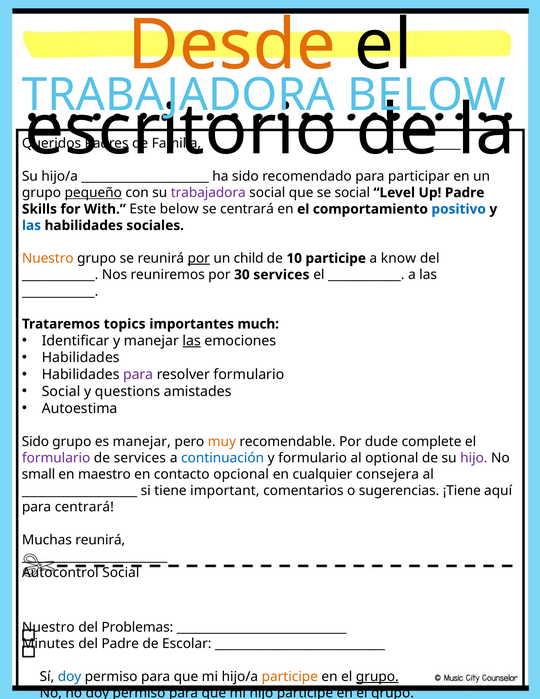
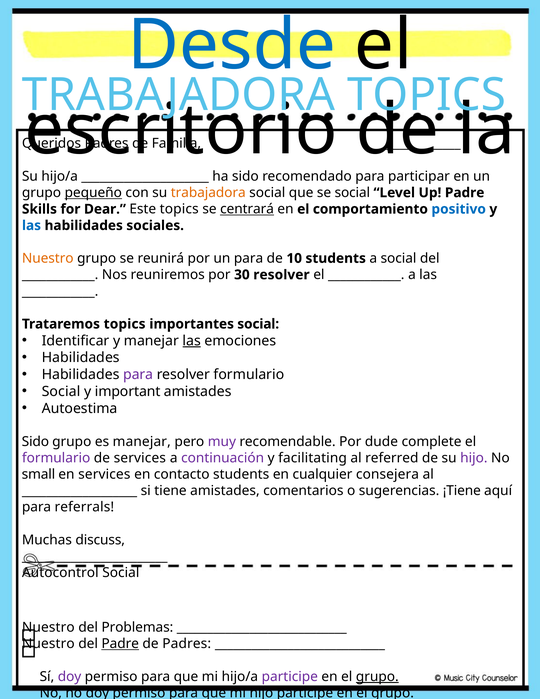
Desde colour: orange -> blue
BELOW at (426, 95): BELOW -> TOPICS
trabajadora at (208, 193) colour: purple -> orange
With: With -> Dear
Este below: below -> topics
centrará at (247, 209) underline: none -> present
por at (199, 258) underline: present -> none
un child: child -> para
10 participe: participe -> students
a know: know -> social
30 services: services -> resolver
importantes much: much -> social
questions: questions -> important
muy colour: orange -> purple
continuación colour: blue -> purple
y formulario: formulario -> facilitating
optional: optional -> referred
en maestro: maestro -> services
contacto opcional: opcional -> students
tiene important: important -> amistades
para centrará: centrará -> referrals
Muchas reunirá: reunirá -> discuss
Minutes at (48, 644): Minutes -> Nuestro
Padre at (120, 644) underline: none -> present
de Escolar: Escolar -> Padres
doy at (70, 676) colour: blue -> purple
participe at (290, 676) colour: orange -> purple
